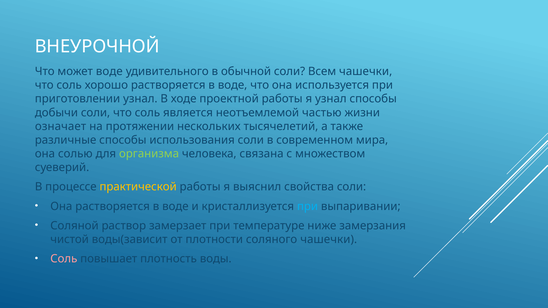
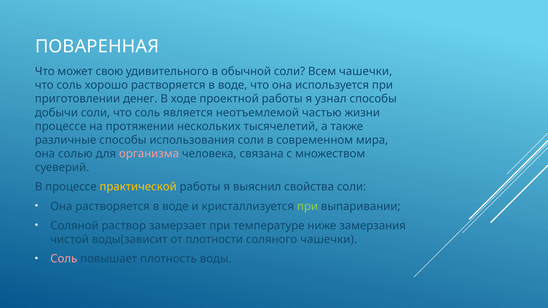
ВНЕУРОЧНОЙ: ВНЕУРОЧНОЙ -> ПОВАРЕННАЯ
может воде: воде -> свою
приготовлении узнал: узнал -> денег
означает at (61, 126): означает -> процессе
организма colour: light green -> pink
при at (308, 206) colour: light blue -> light green
